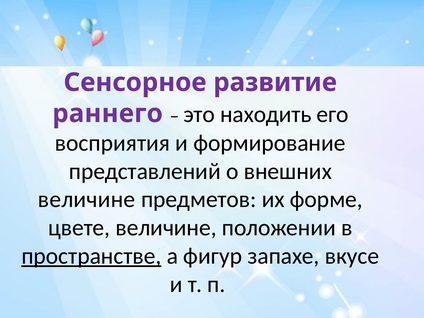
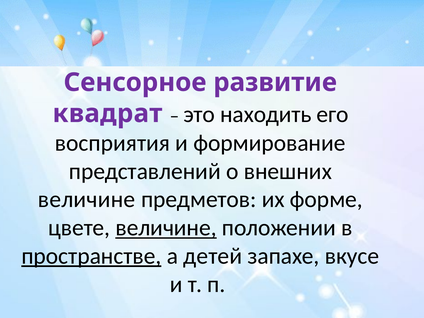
раннего: раннего -> квадрат
величине at (166, 228) underline: none -> present
фигур: фигур -> детей
